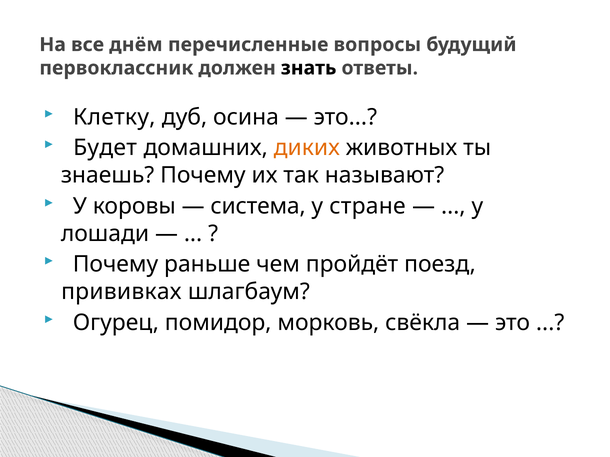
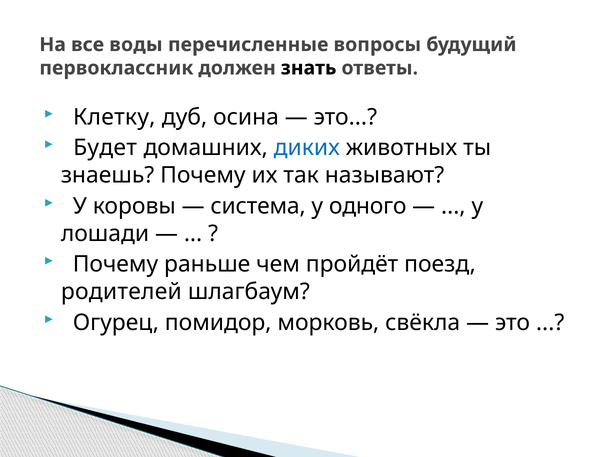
днём: днём -> воды
диких colour: orange -> blue
стране: стране -> одного
прививках: прививках -> родителей
